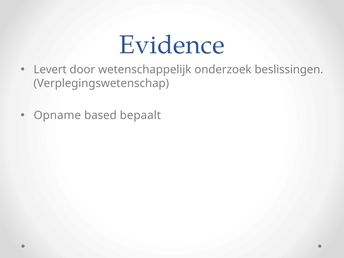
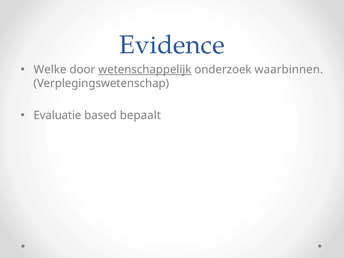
Levert: Levert -> Welke
wetenschappelijk underline: none -> present
beslissingen: beslissingen -> waarbinnen
Opname: Opname -> Evaluatie
